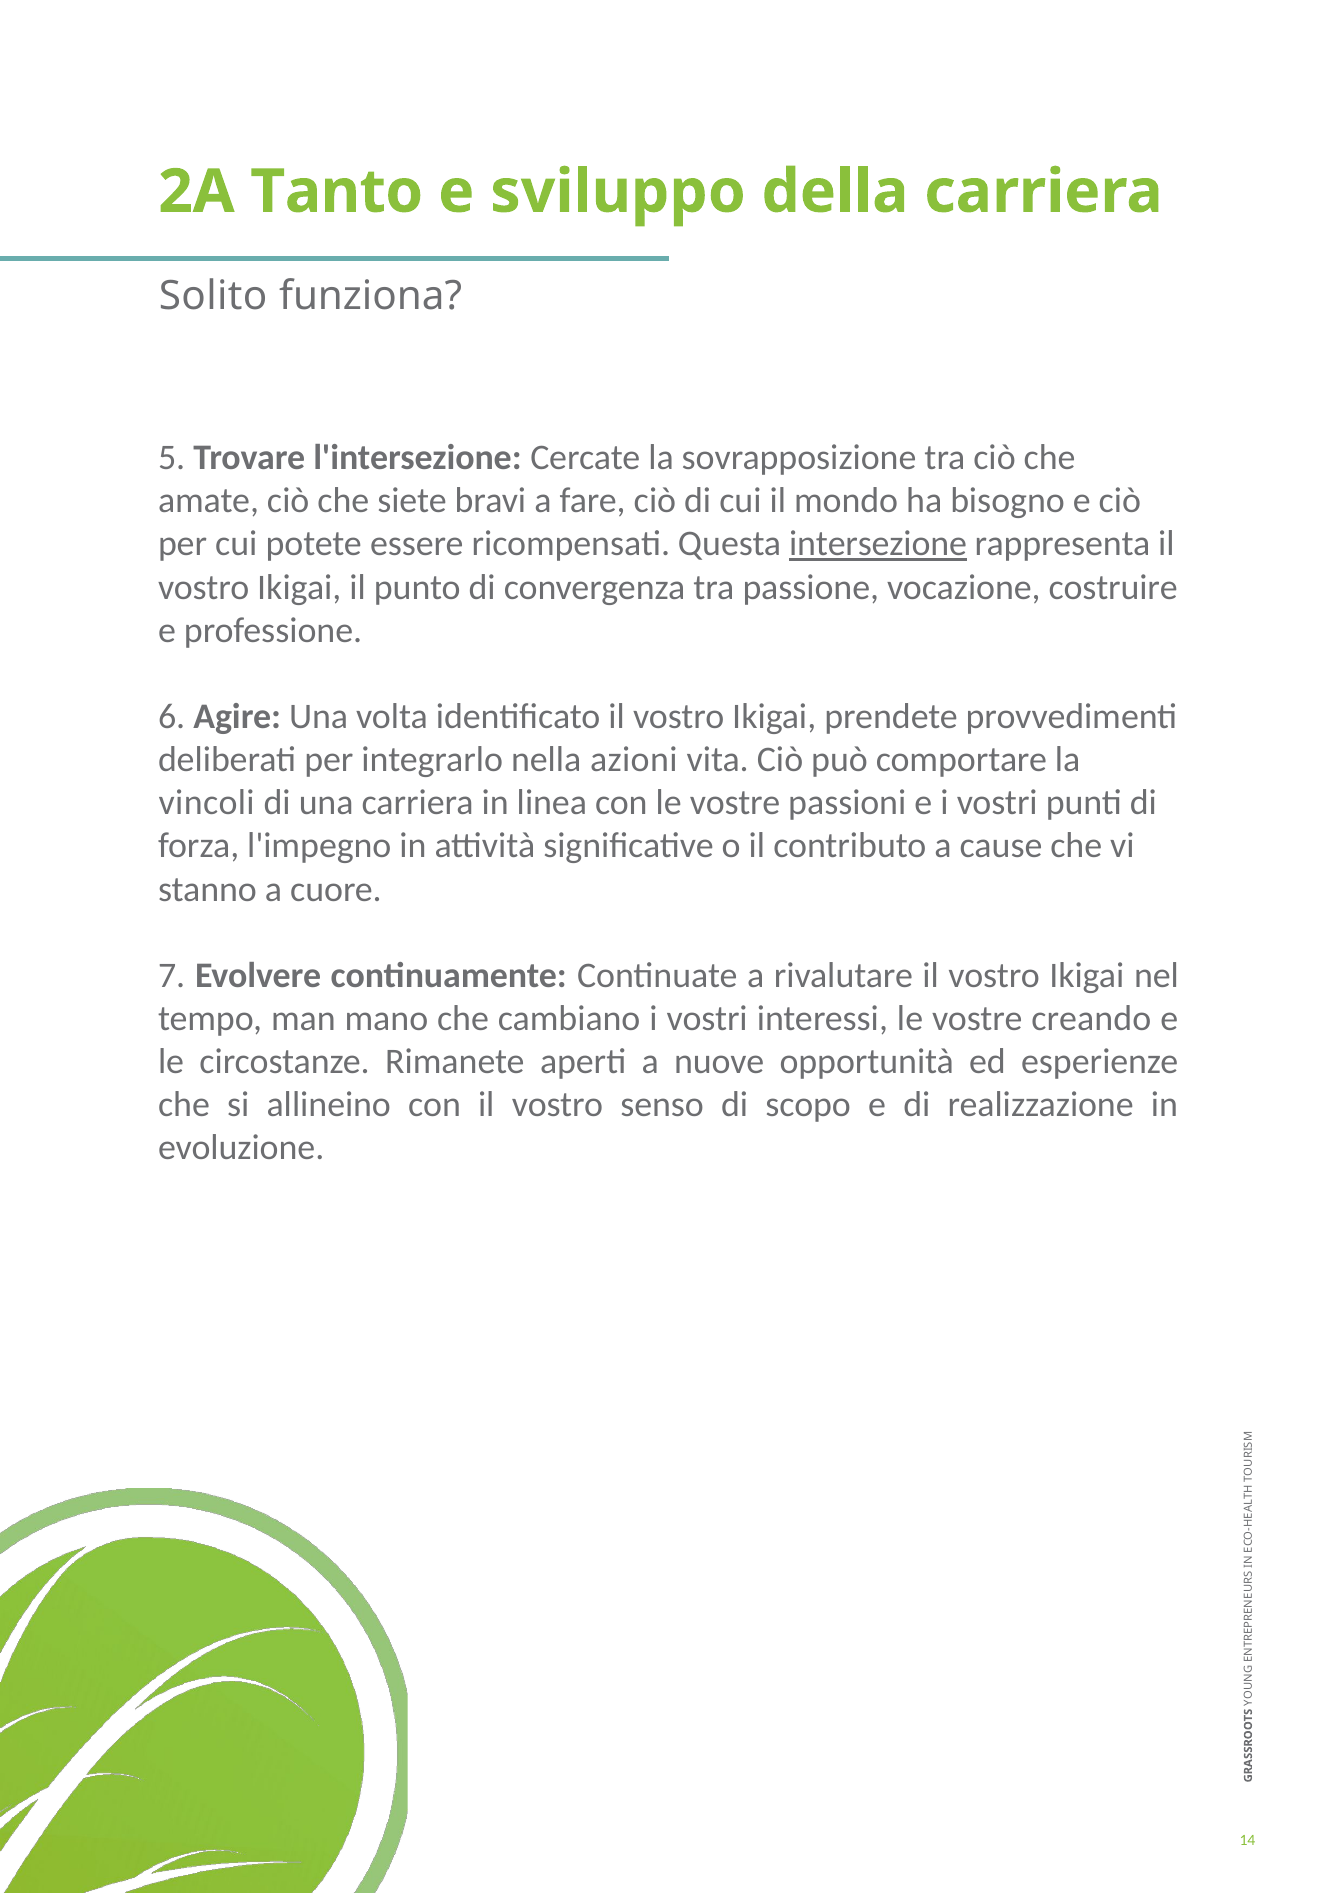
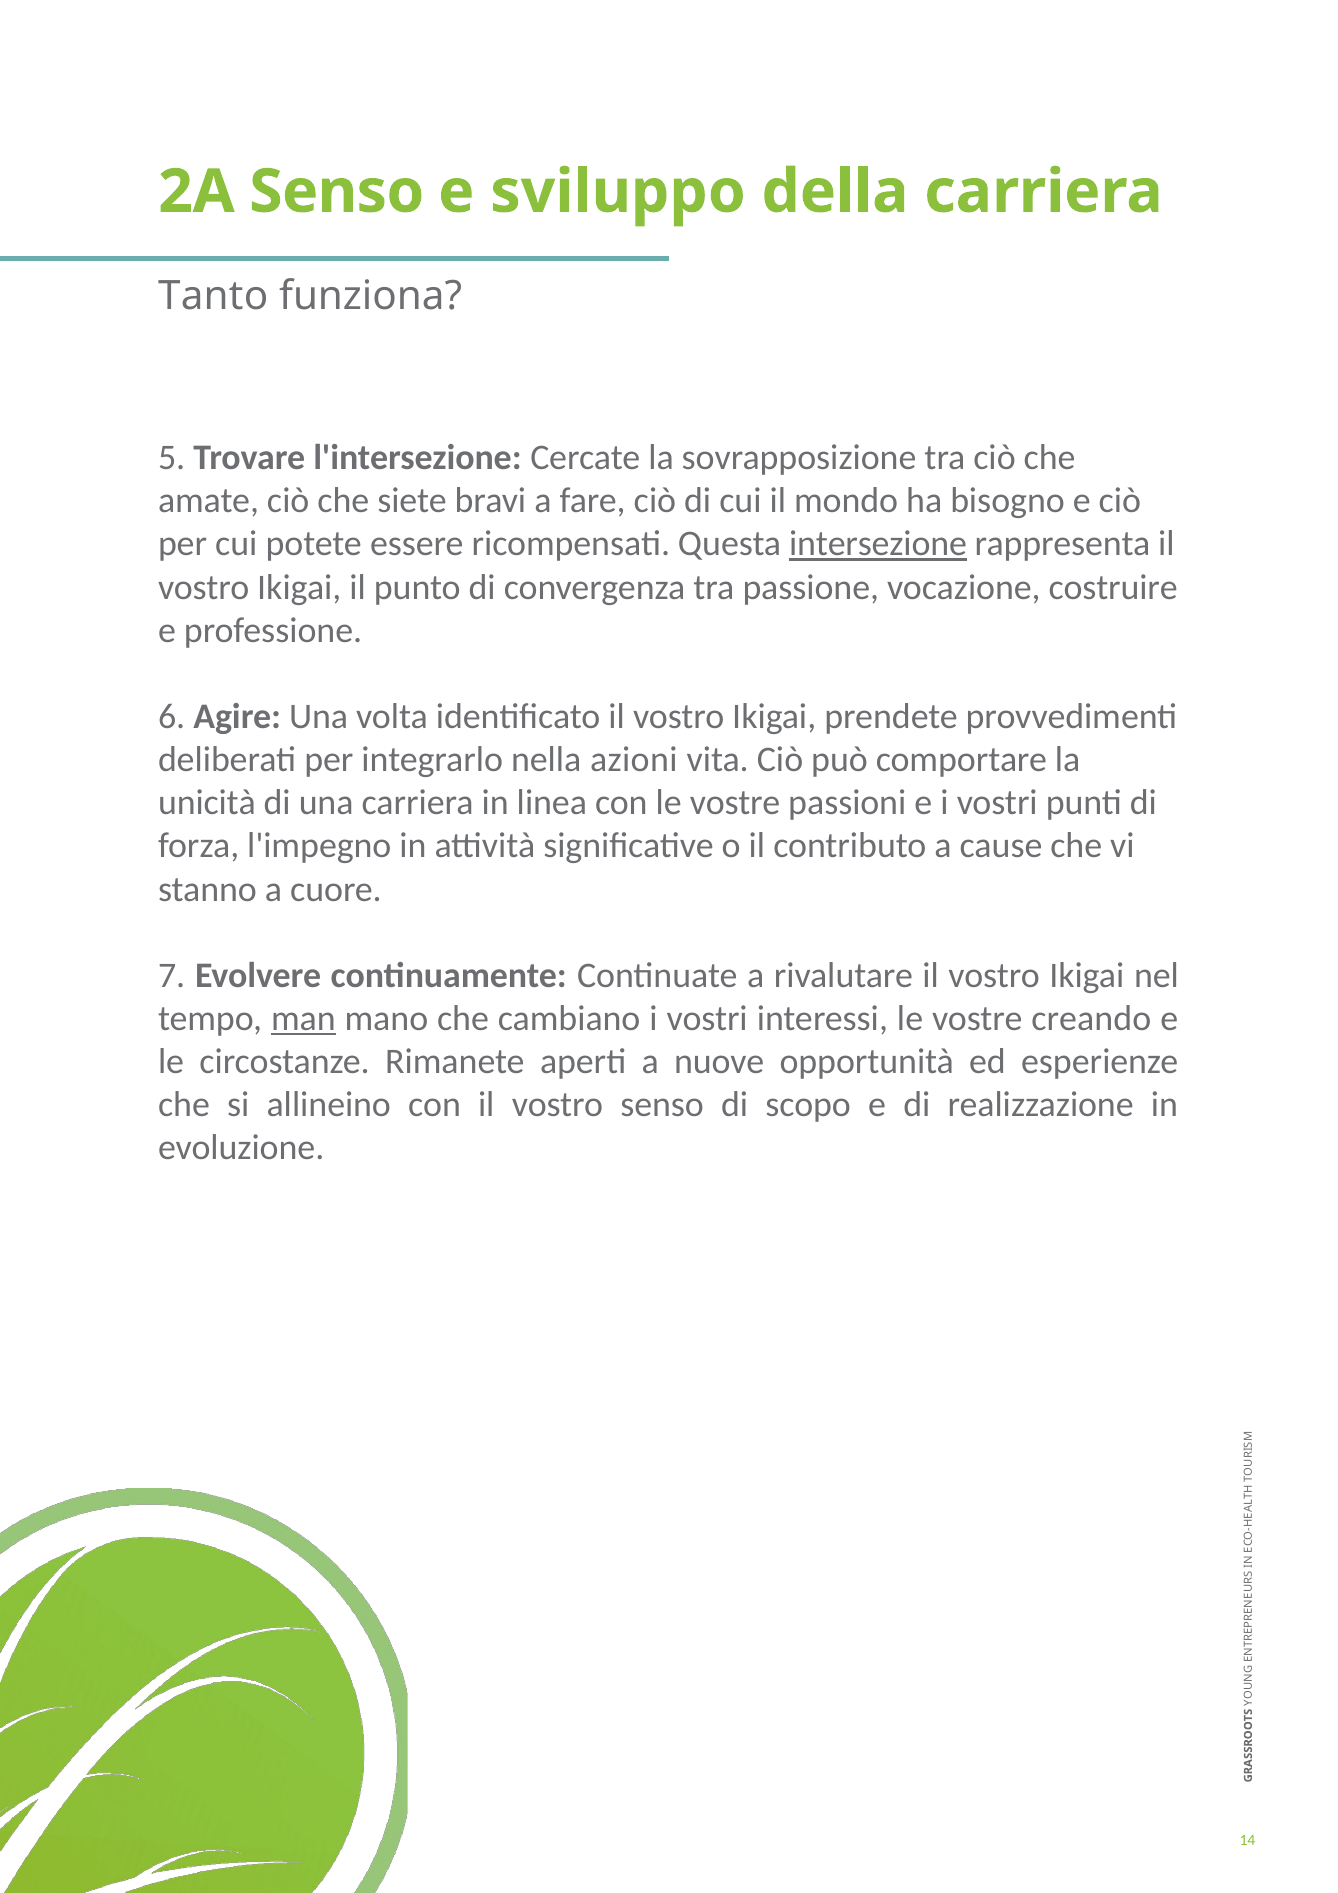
2A Tanto: Tanto -> Senso
Solito: Solito -> Tanto
vincoli: vincoli -> unicità
man underline: none -> present
